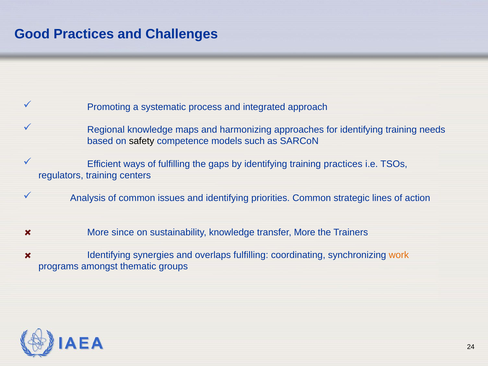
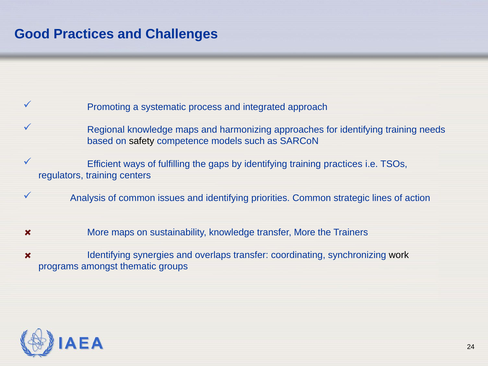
More since: since -> maps
overlaps fulfilling: fulfilling -> transfer
work colour: orange -> black
